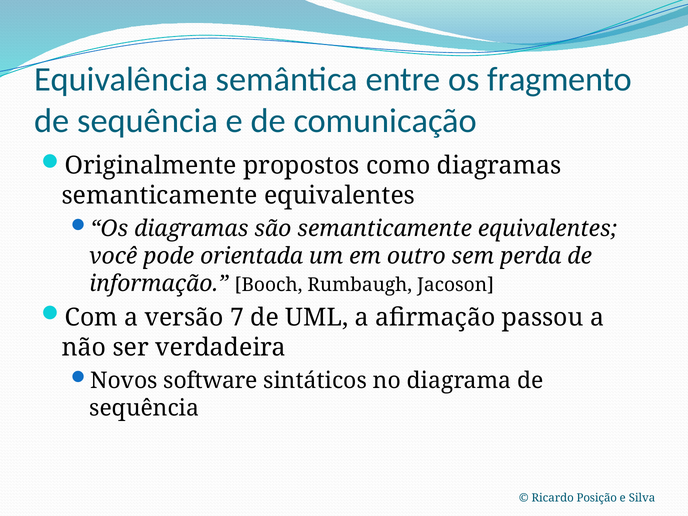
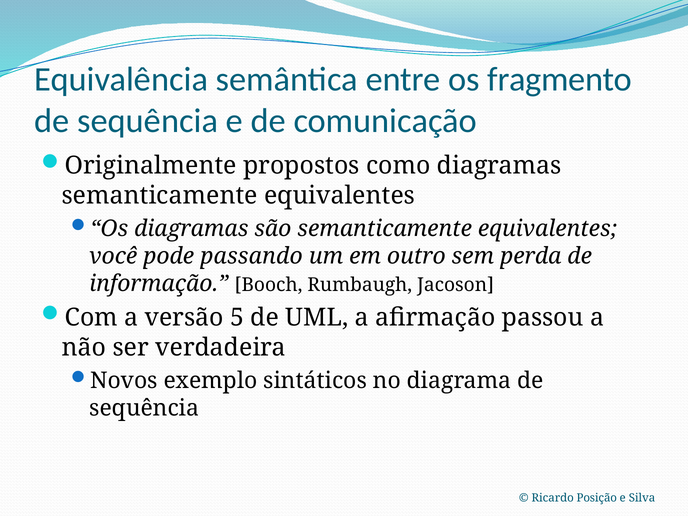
orientada: orientada -> passando
7: 7 -> 5
software: software -> exemplo
